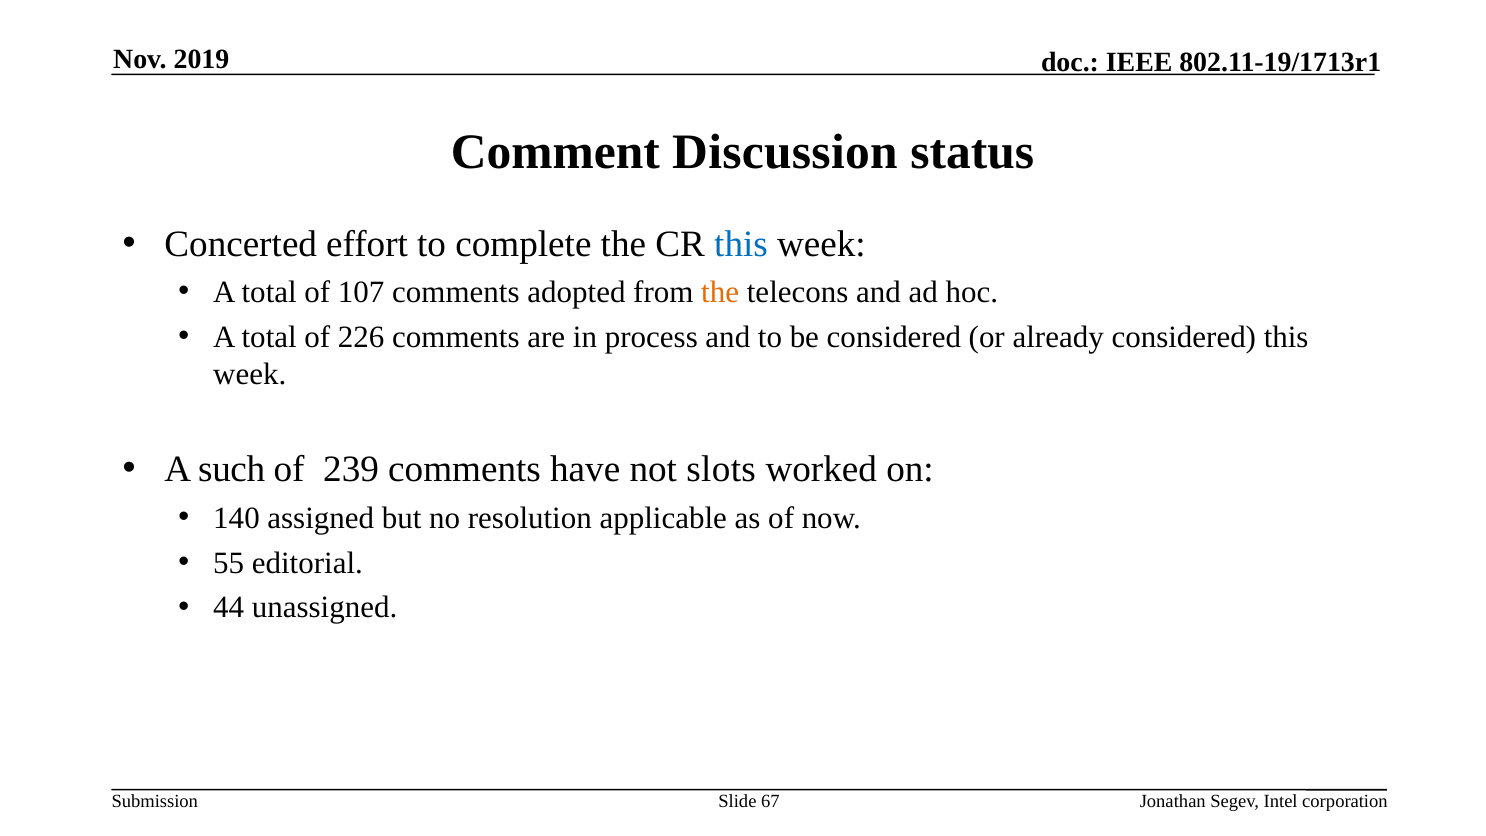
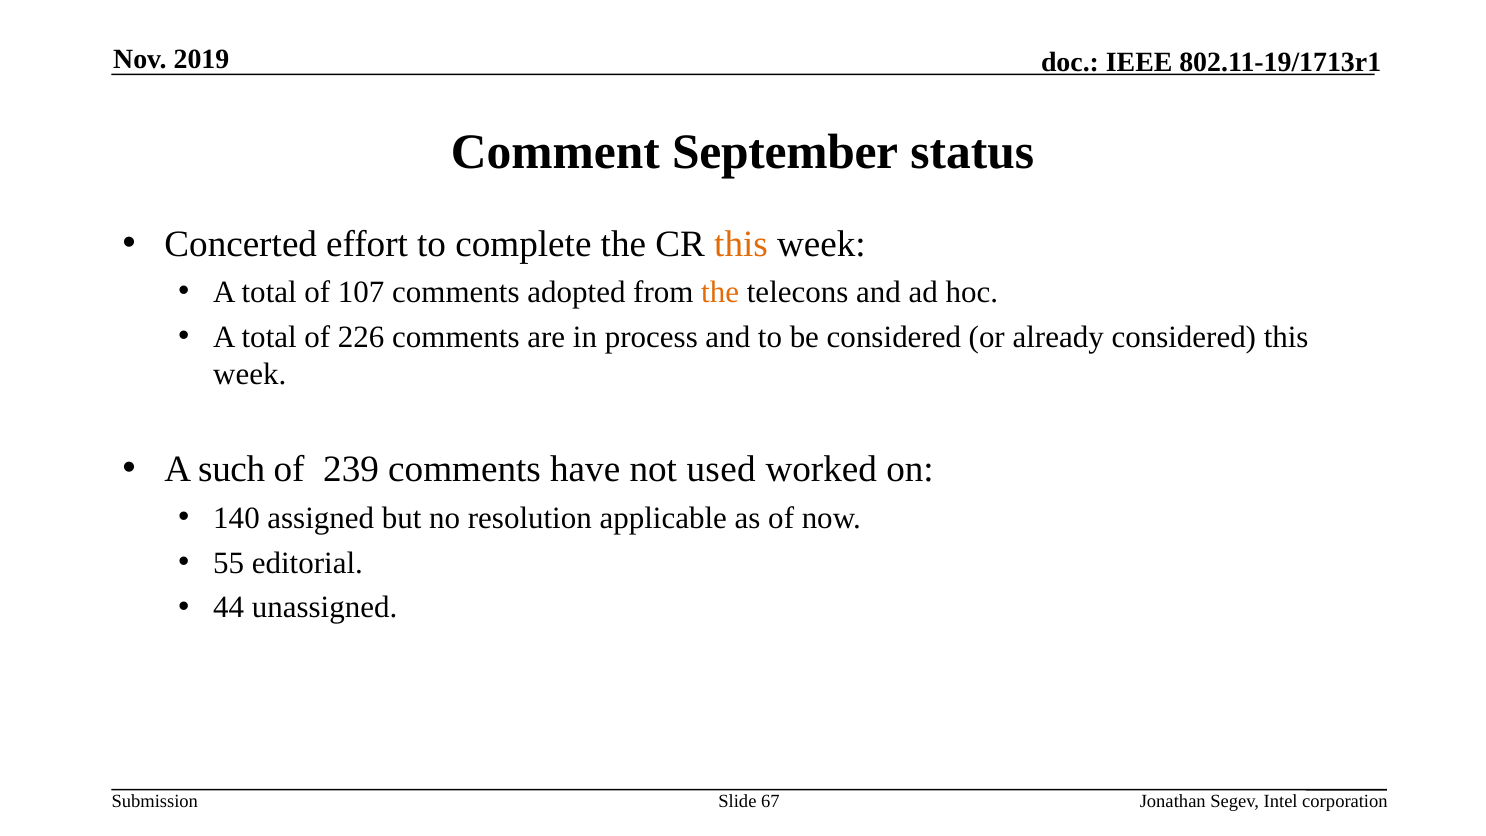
Discussion: Discussion -> September
this at (741, 244) colour: blue -> orange
slots: slots -> used
